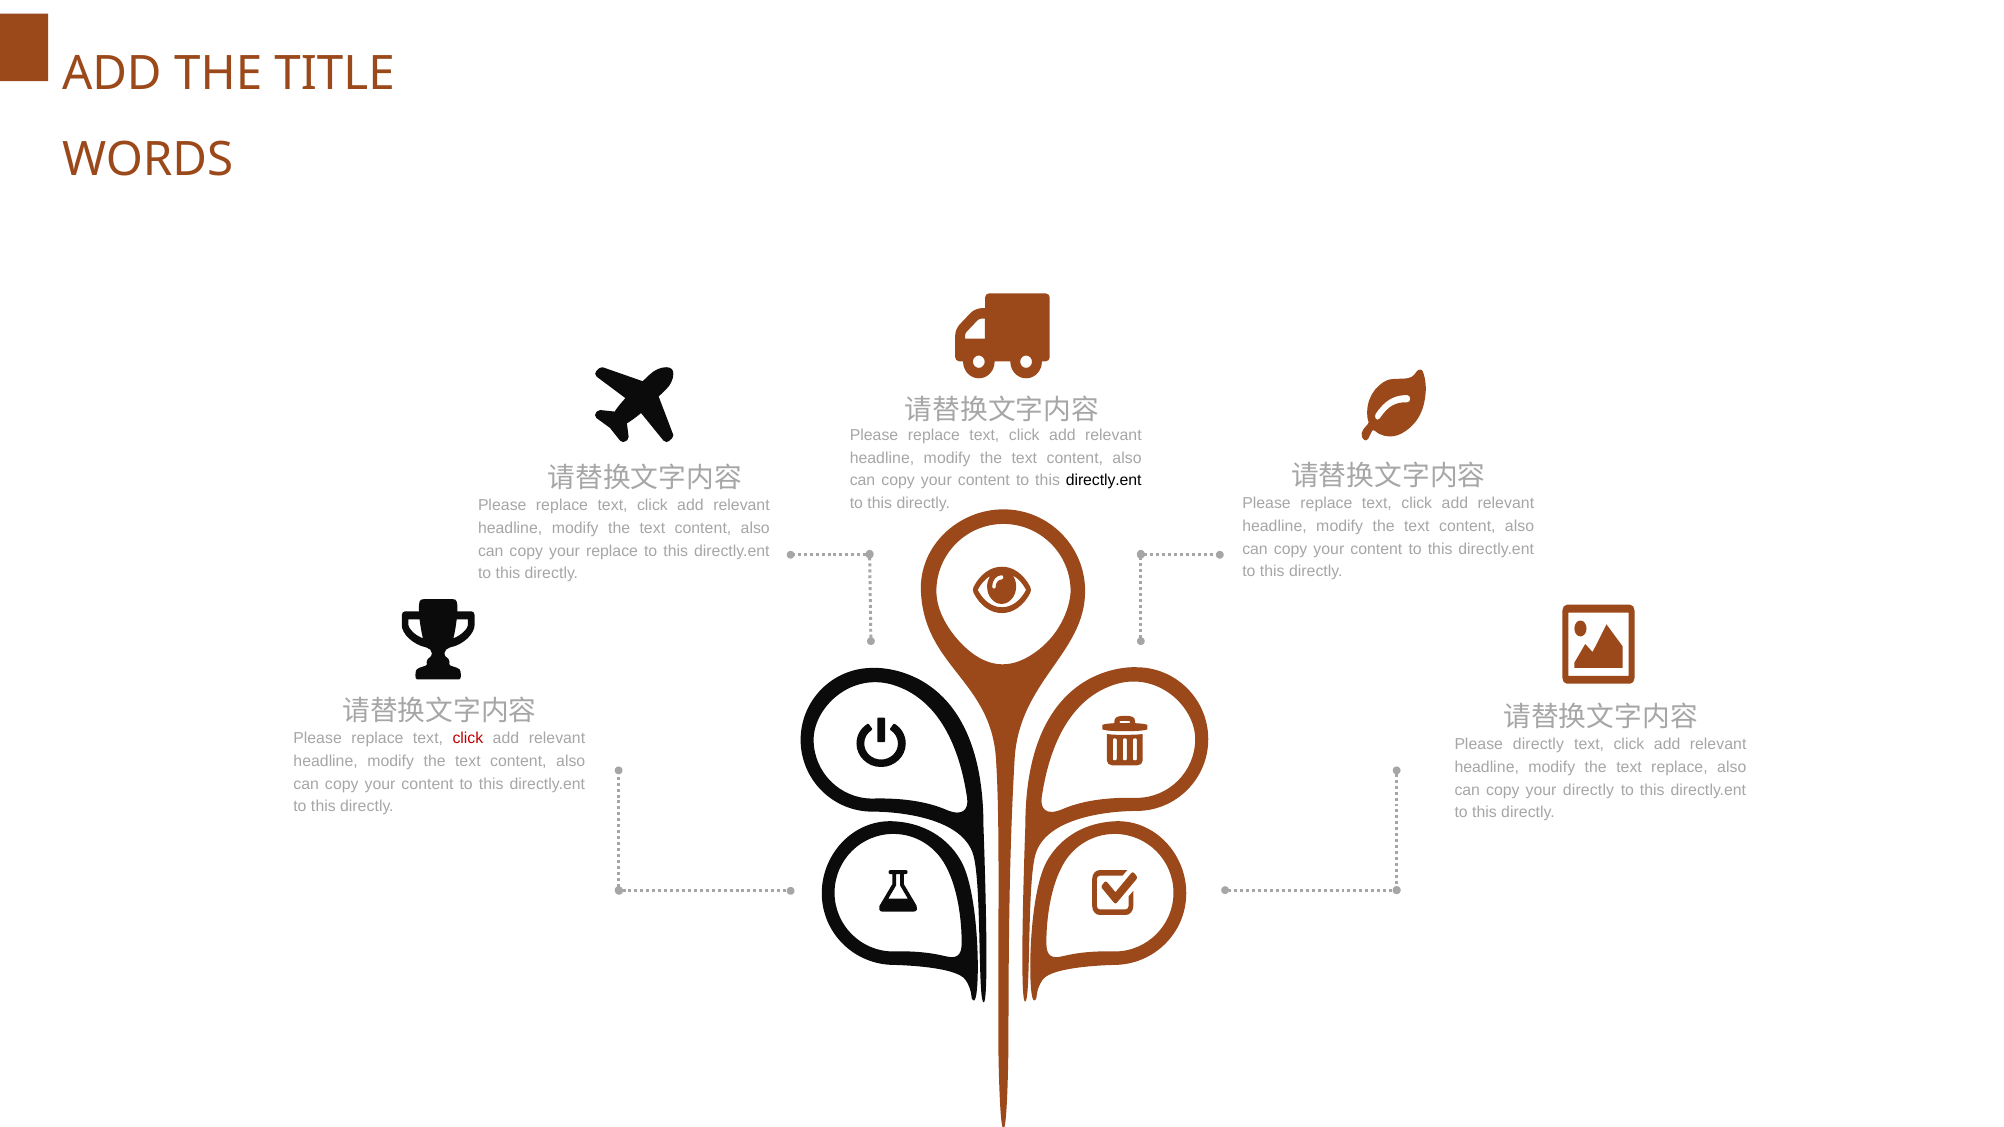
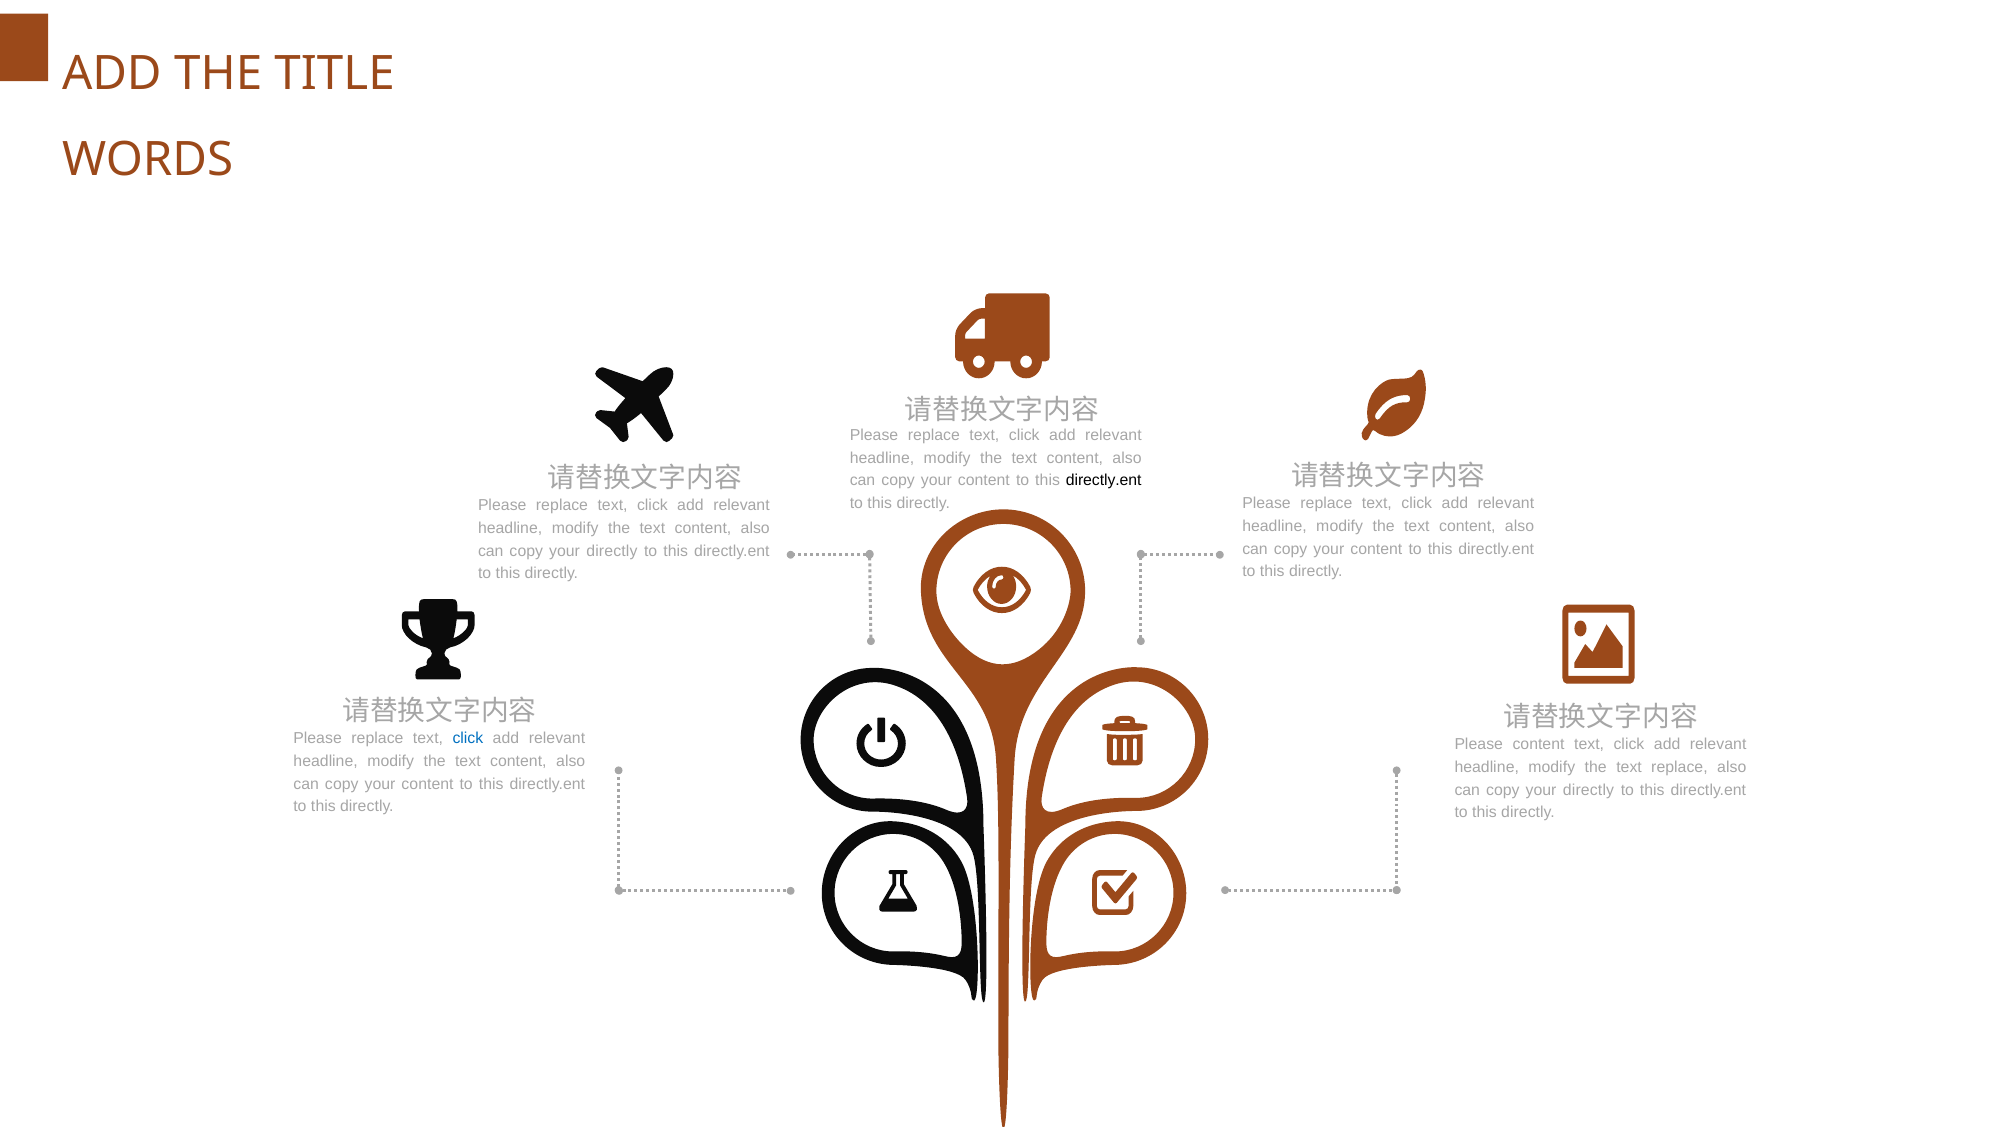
replace at (612, 551): replace -> directly
click at (468, 739) colour: red -> blue
Please directly: directly -> content
